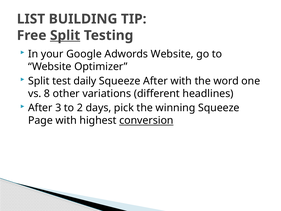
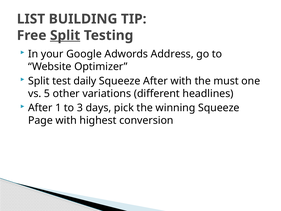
Adwords Website: Website -> Address
word: word -> must
8: 8 -> 5
3: 3 -> 1
2: 2 -> 3
conversion underline: present -> none
